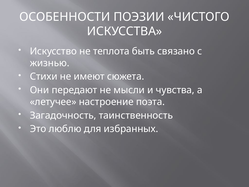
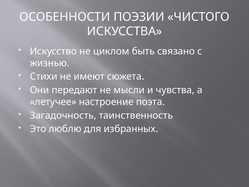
теплота: теплота -> циклом
